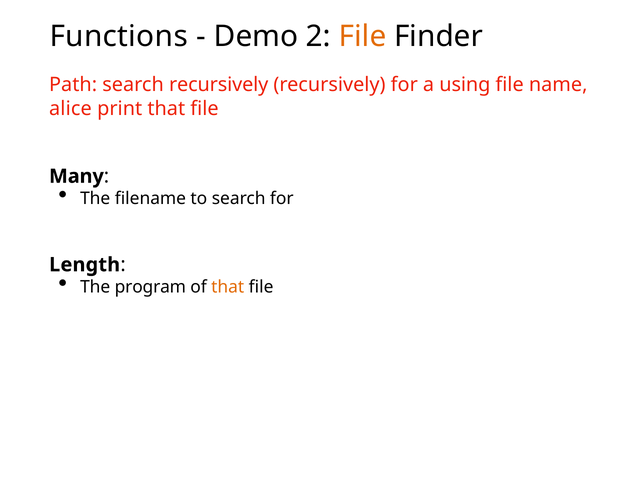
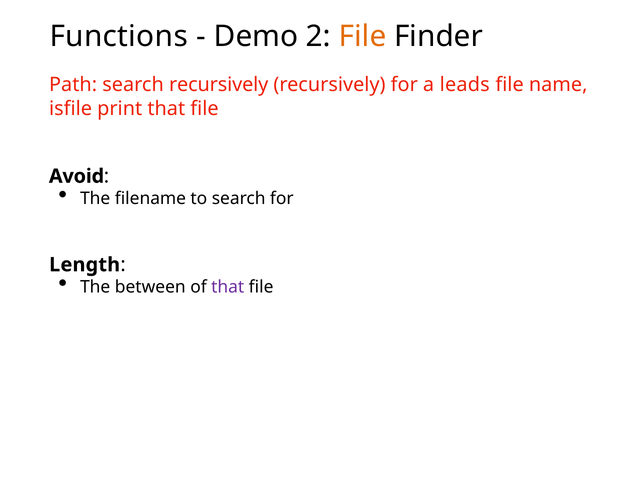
using: using -> leads
alice: alice -> isfile
Many: Many -> Avoid
program: program -> between
that at (228, 287) colour: orange -> purple
